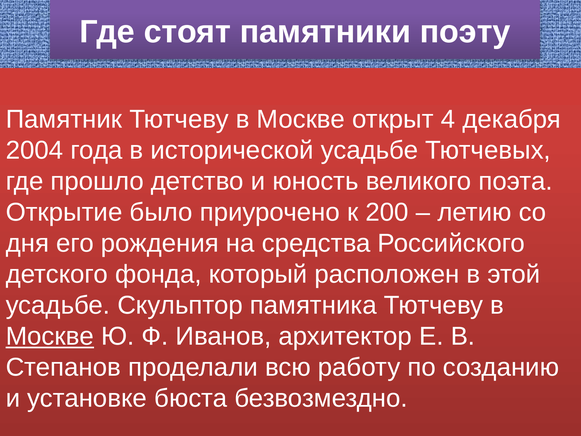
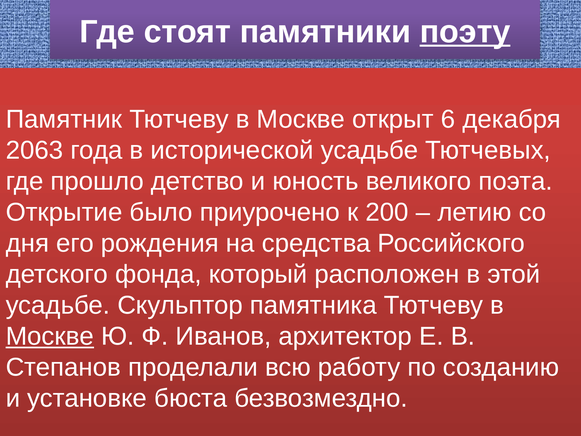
поэту underline: none -> present
4: 4 -> 6
2004: 2004 -> 2063
